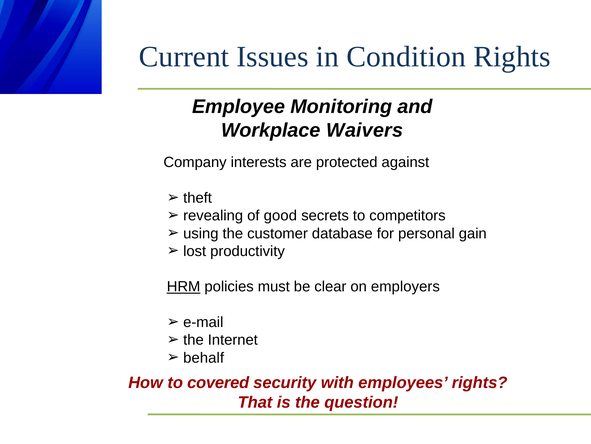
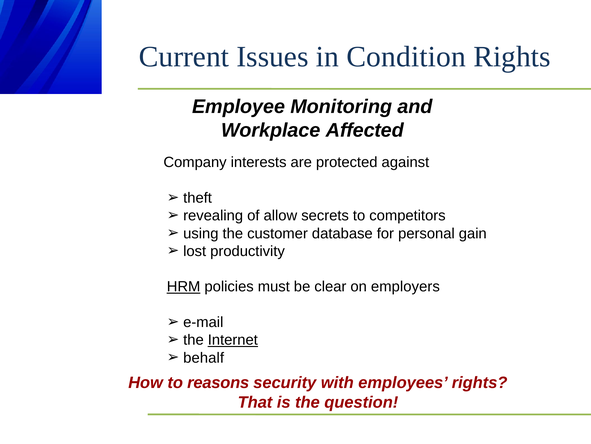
Waivers: Waivers -> Affected
good: good -> allow
Internet underline: none -> present
covered: covered -> reasons
